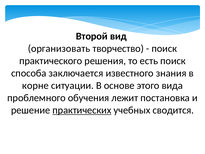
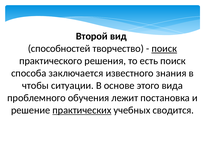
организовать: организовать -> способностей
поиск at (164, 49) underline: none -> present
корне: корне -> чтобы
